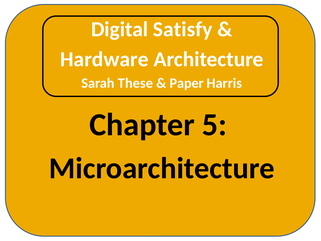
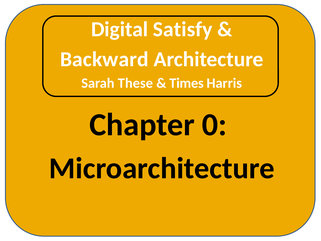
Hardware: Hardware -> Backward
Paper: Paper -> Times
5: 5 -> 0
